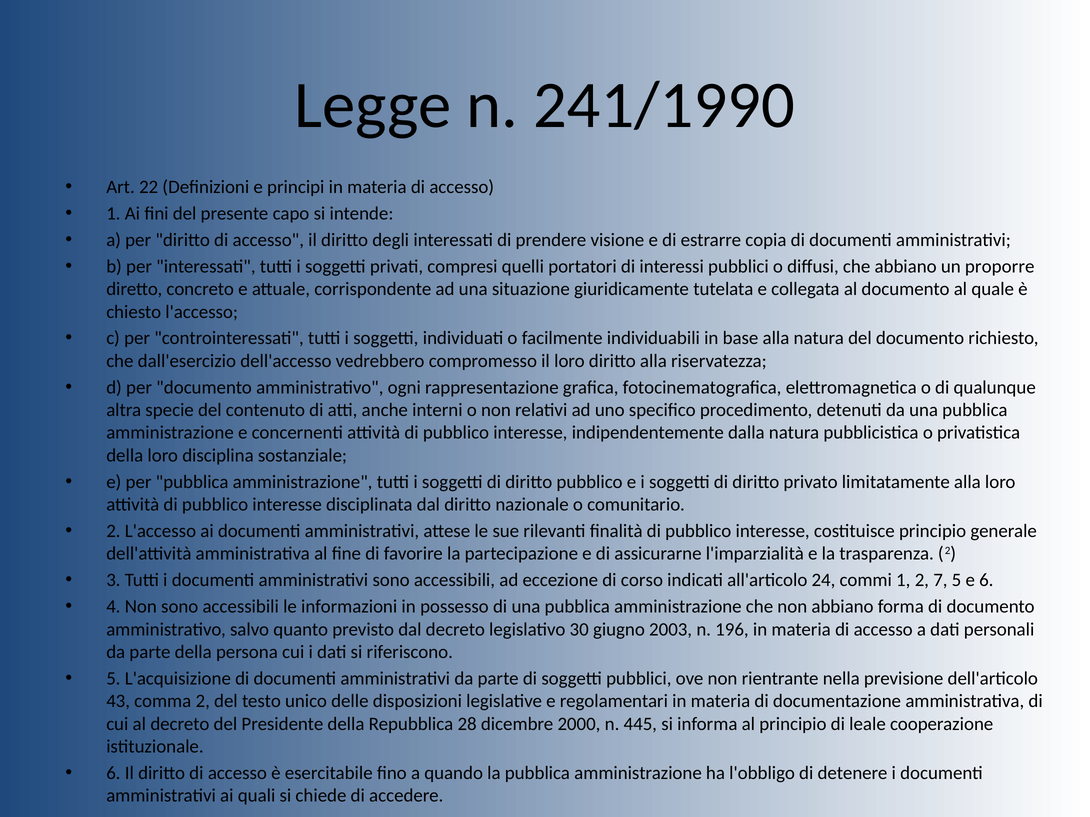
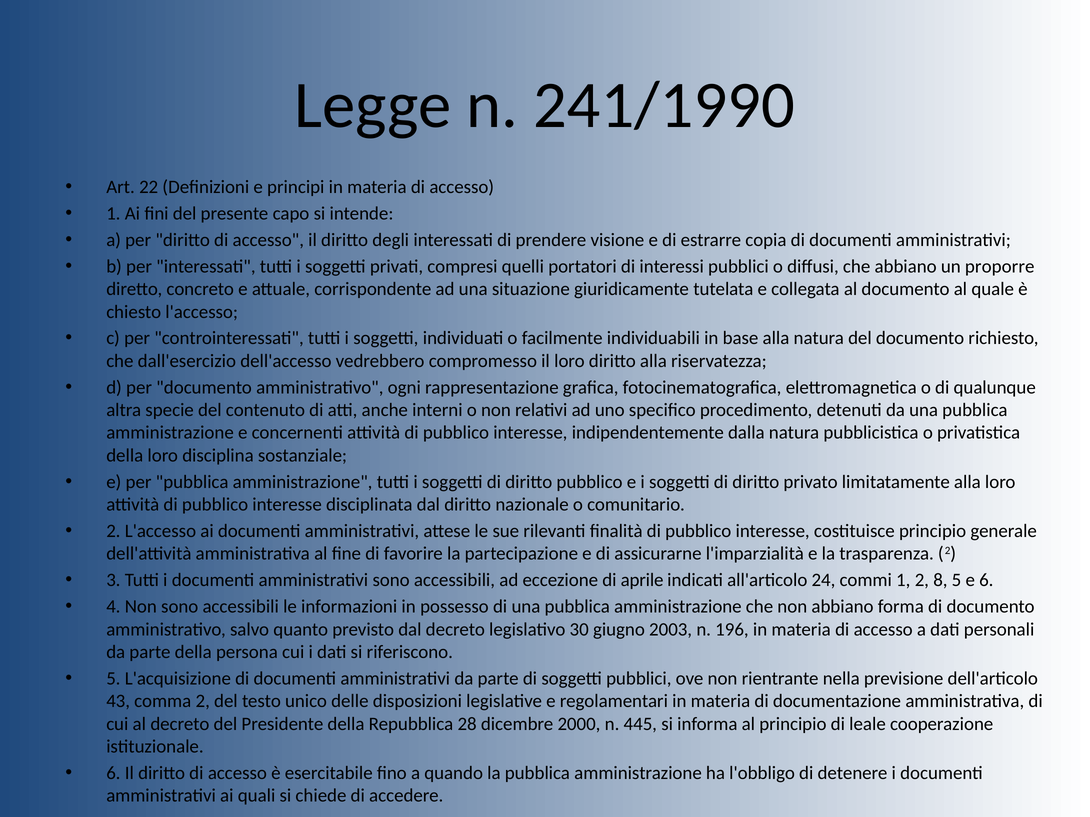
corso: corso -> aprile
7: 7 -> 8
